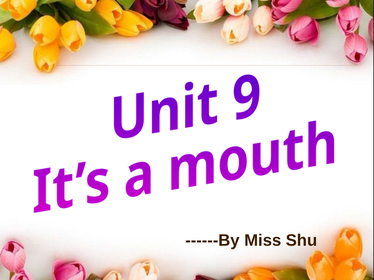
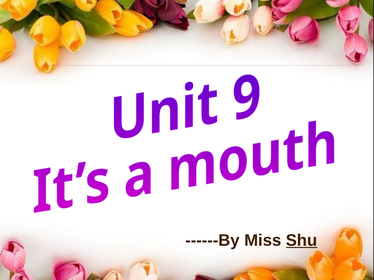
Shu underline: none -> present
